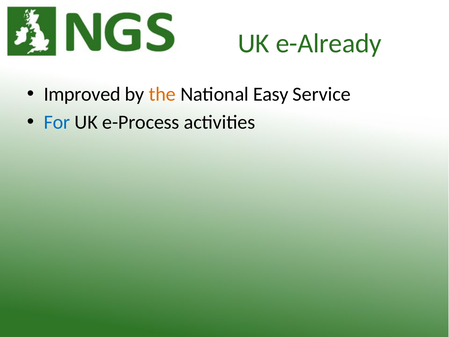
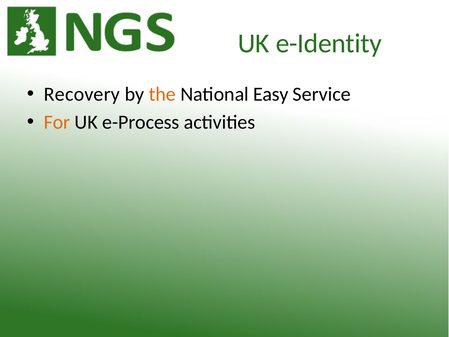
e-Already: e-Already -> e-Identity
Improved: Improved -> Recovery
For colour: blue -> orange
